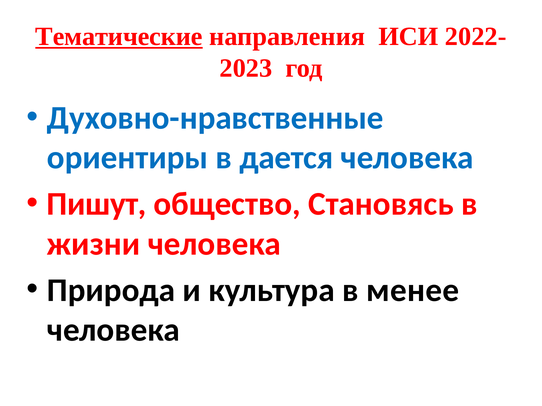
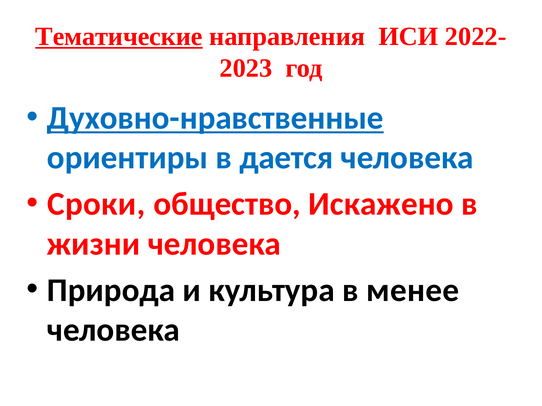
Духовно-нравственные underline: none -> present
Пишут: Пишут -> Сроки
Становясь: Становясь -> Искажено
